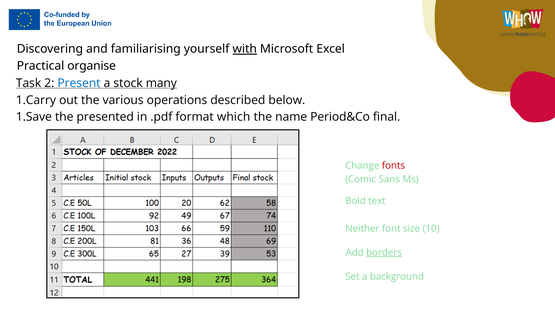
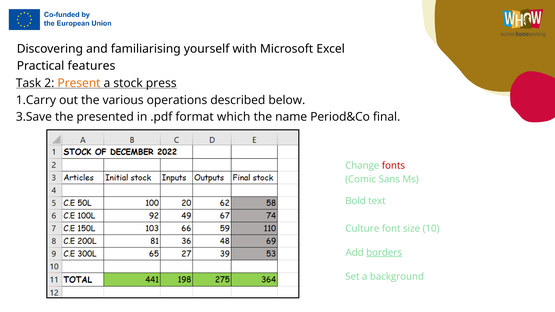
with underline: present -> none
organise: organise -> features
Present colour: blue -> orange
many: many -> press
1.Save: 1.Save -> 3.Save
Neither: Neither -> Culture
